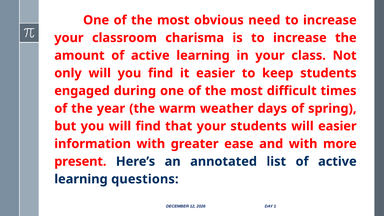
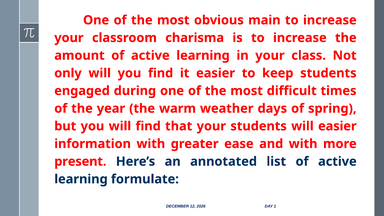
need: need -> main
questions: questions -> formulate
